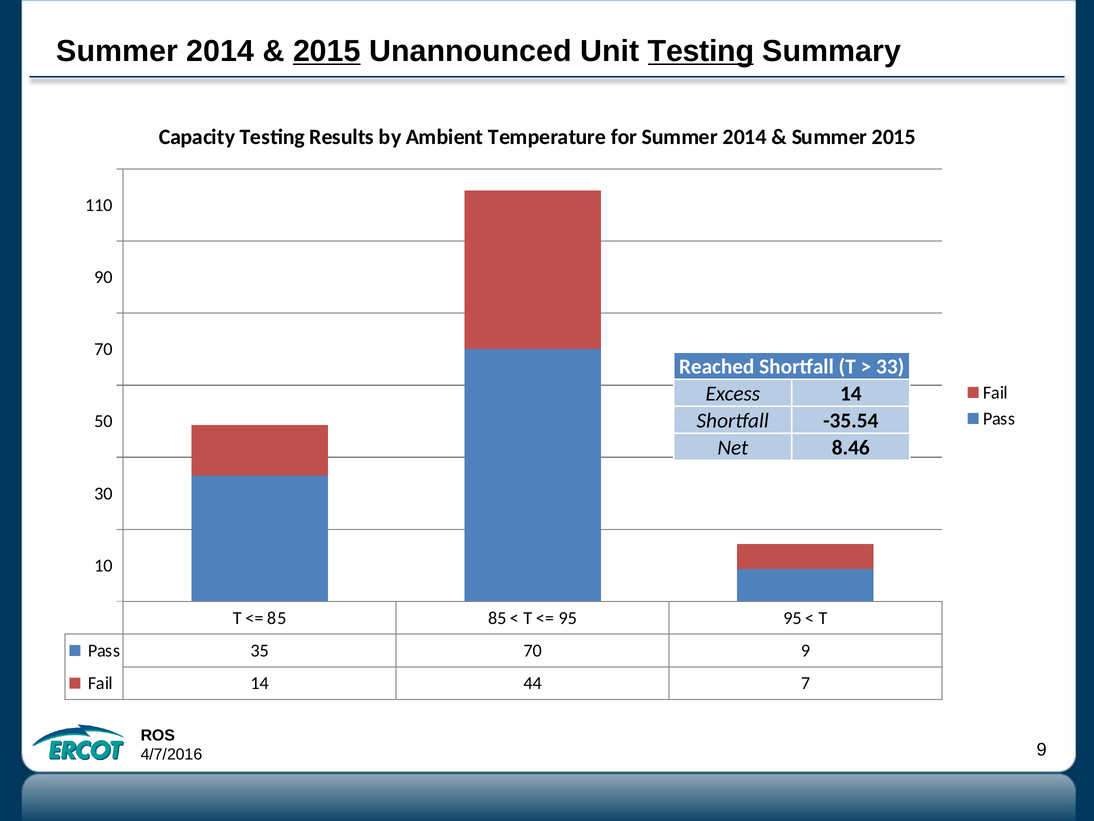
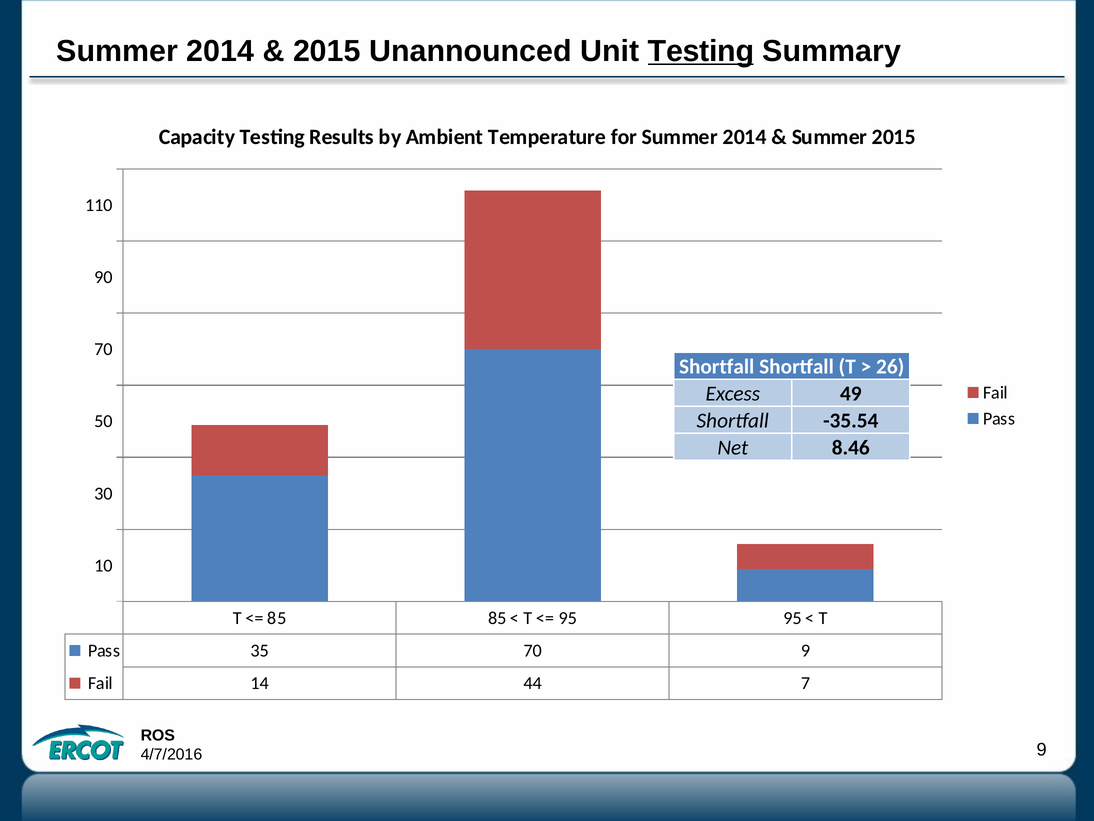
2015 at (327, 51) underline: present -> none
Reached at (717, 366): Reached -> Shortfall
33: 33 -> 26
Excess 14: 14 -> 49
